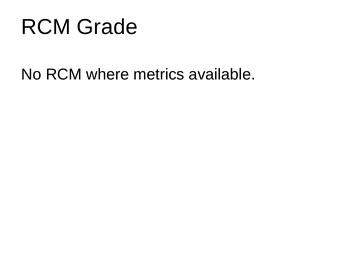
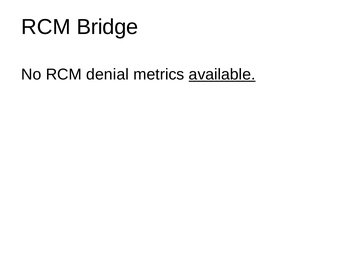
Grade: Grade -> Bridge
where: where -> denial
available underline: none -> present
